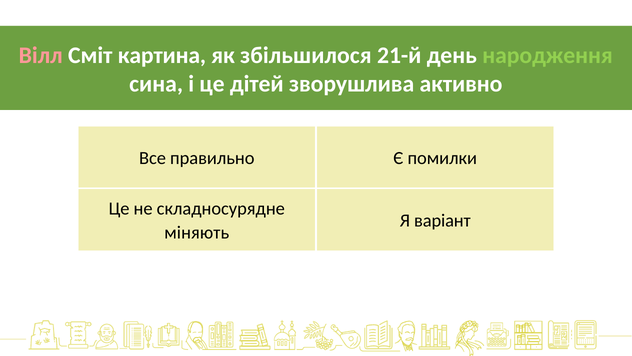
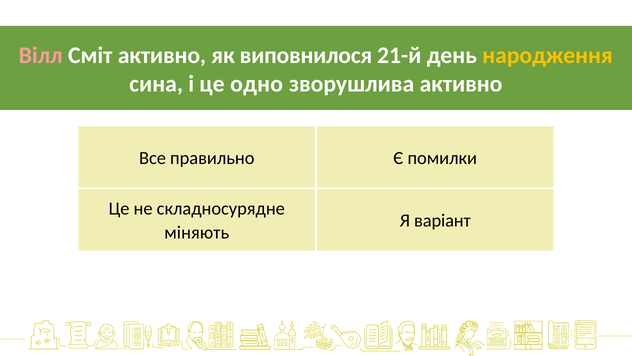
Сміт картина: картина -> активно
збільшилося: збільшилося -> виповнилося
народження colour: light green -> yellow
дітей: дітей -> одно
